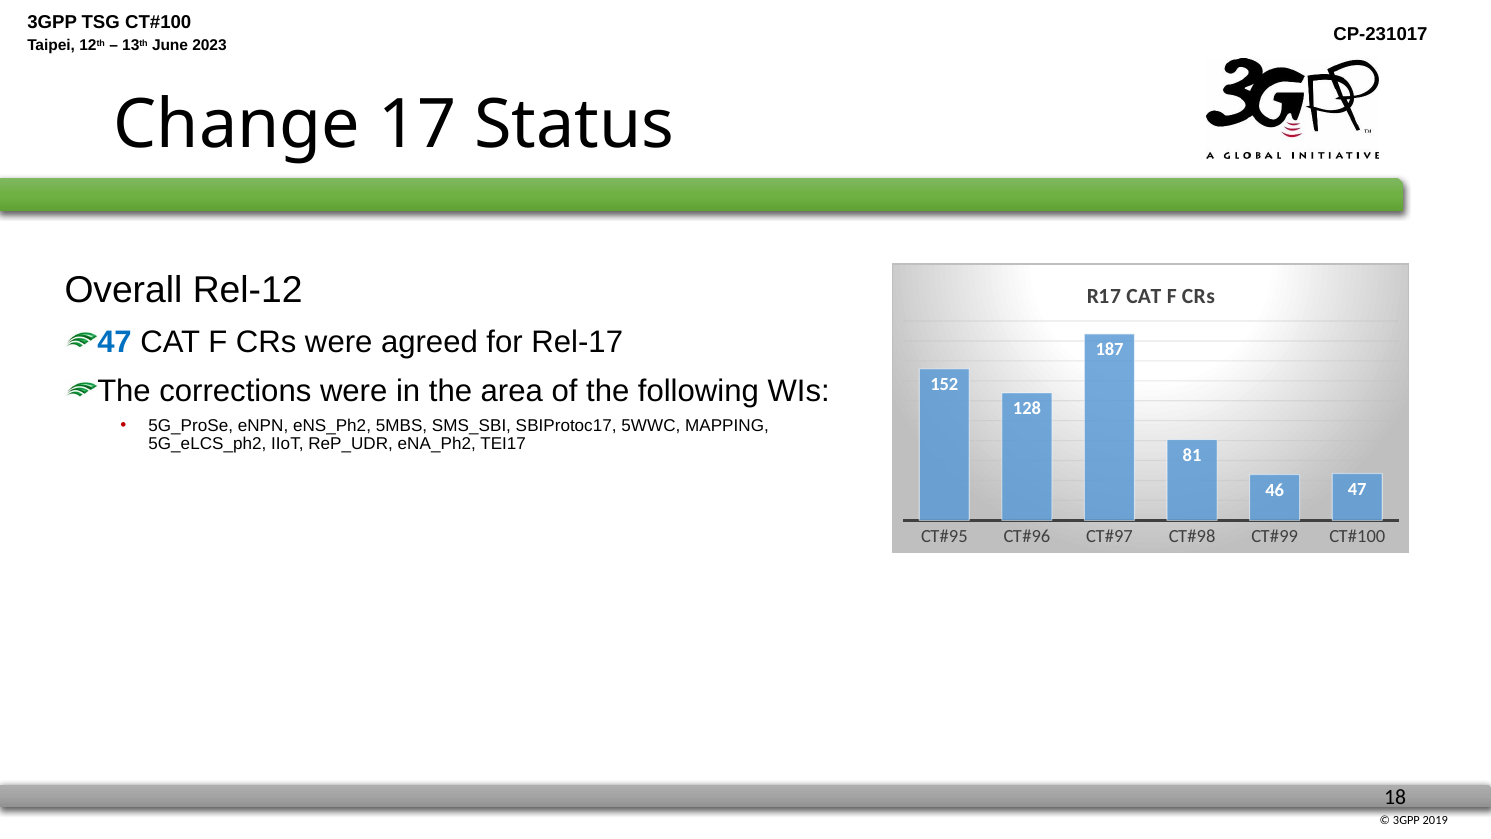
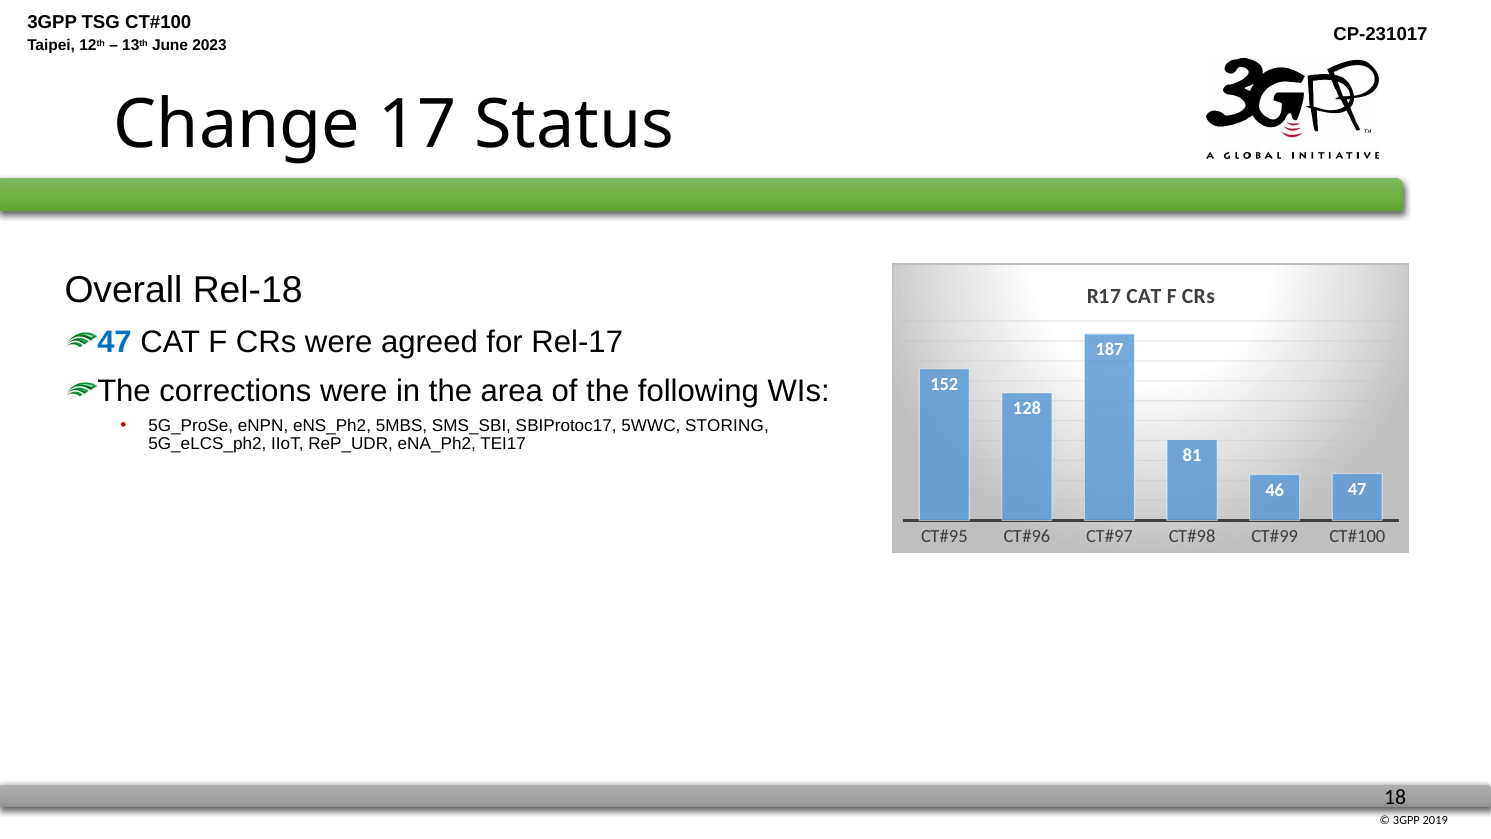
Rel-12: Rel-12 -> Rel-18
MAPPING: MAPPING -> STORING
